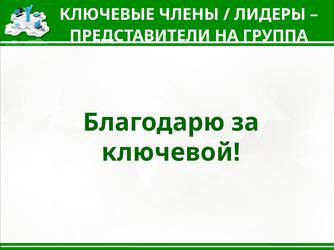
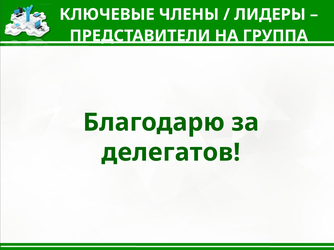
ключевой: ключевой -> делегатов
